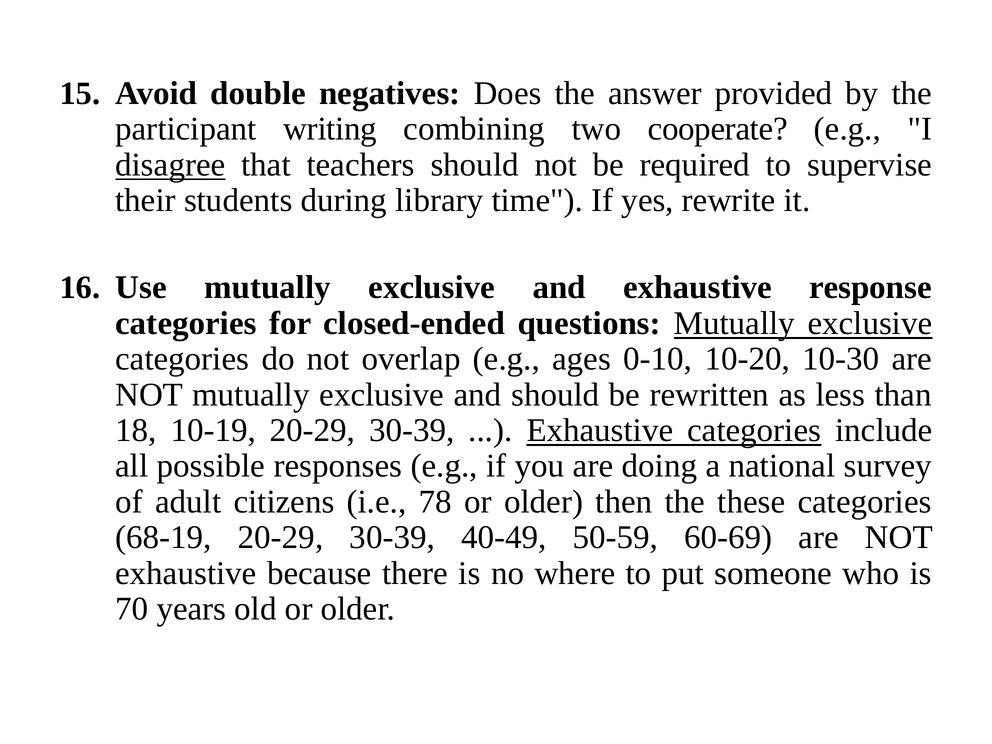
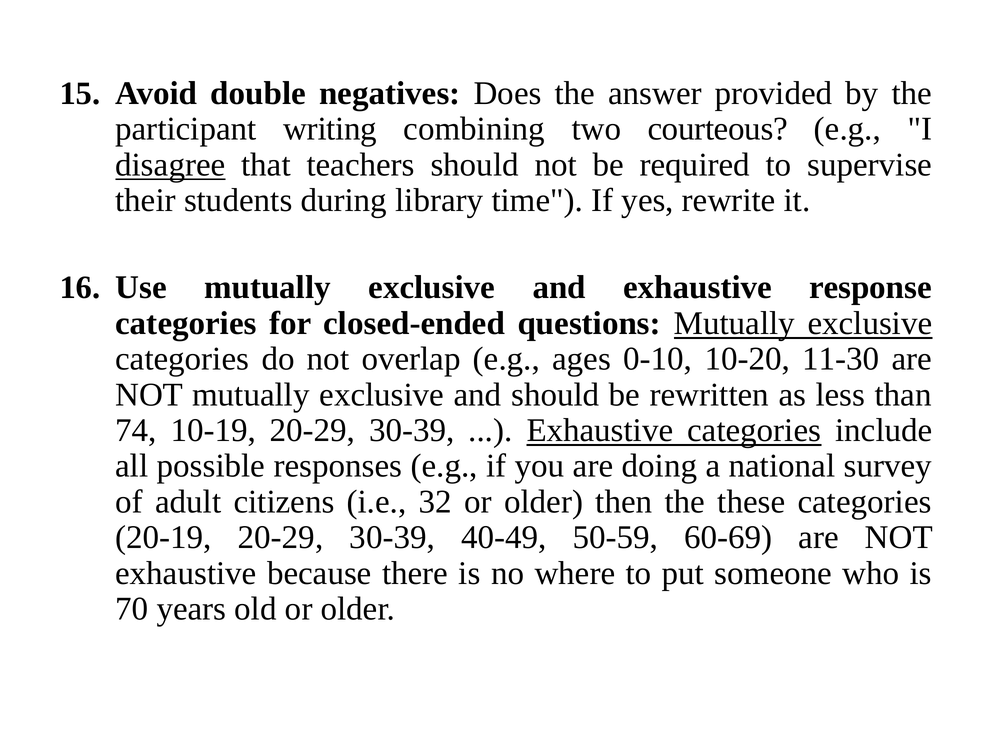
cooperate: cooperate -> courteous
10-30: 10-30 -> 11-30
18: 18 -> 74
78: 78 -> 32
68-19: 68-19 -> 20-19
